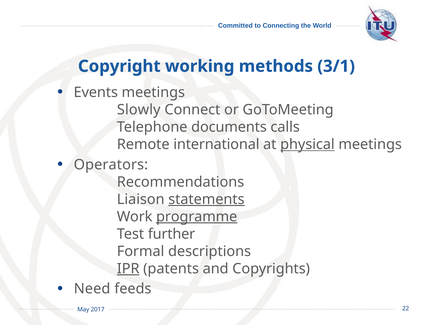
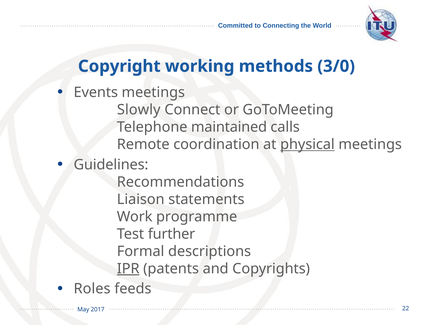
3/1: 3/1 -> 3/0
documents: documents -> maintained
international: international -> coordination
Operators: Operators -> Guidelines
statements underline: present -> none
programme underline: present -> none
Need: Need -> Roles
